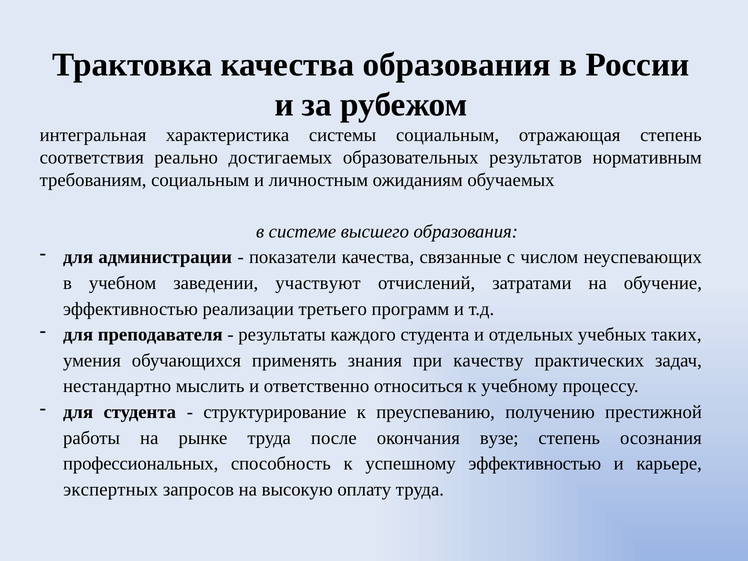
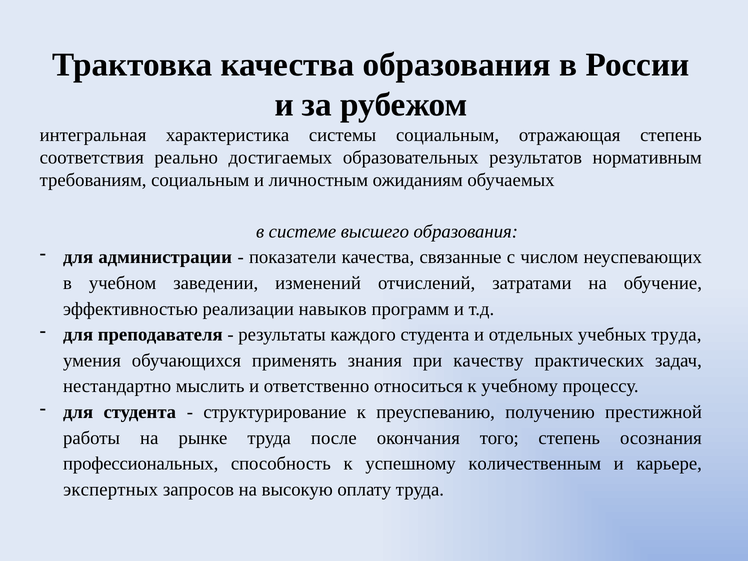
участвуют: участвуют -> изменений
третьего: третьего -> навыков
учебных таких: таких -> труда
вузе: вузе -> того
успешному эффективностью: эффективностью -> количественным
